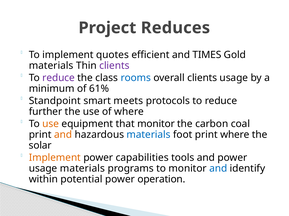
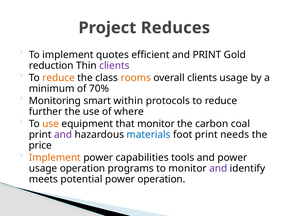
and TIMES: TIMES -> PRINT
materials at (51, 66): materials -> reduction
reduce at (59, 78) colour: purple -> orange
rooms colour: blue -> orange
61%: 61% -> 70%
Standpoint: Standpoint -> Monitoring
meets: meets -> within
and at (63, 135) colour: orange -> purple
print where: where -> needs
solar: solar -> price
usage materials: materials -> operation
and at (218, 169) colour: blue -> purple
within: within -> meets
